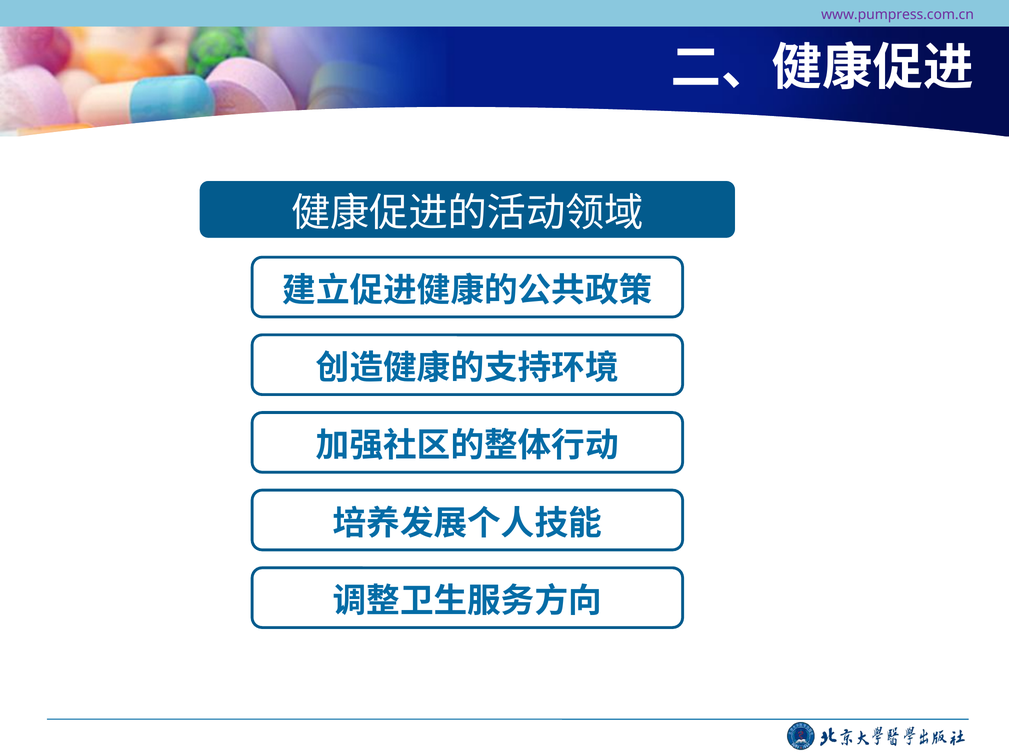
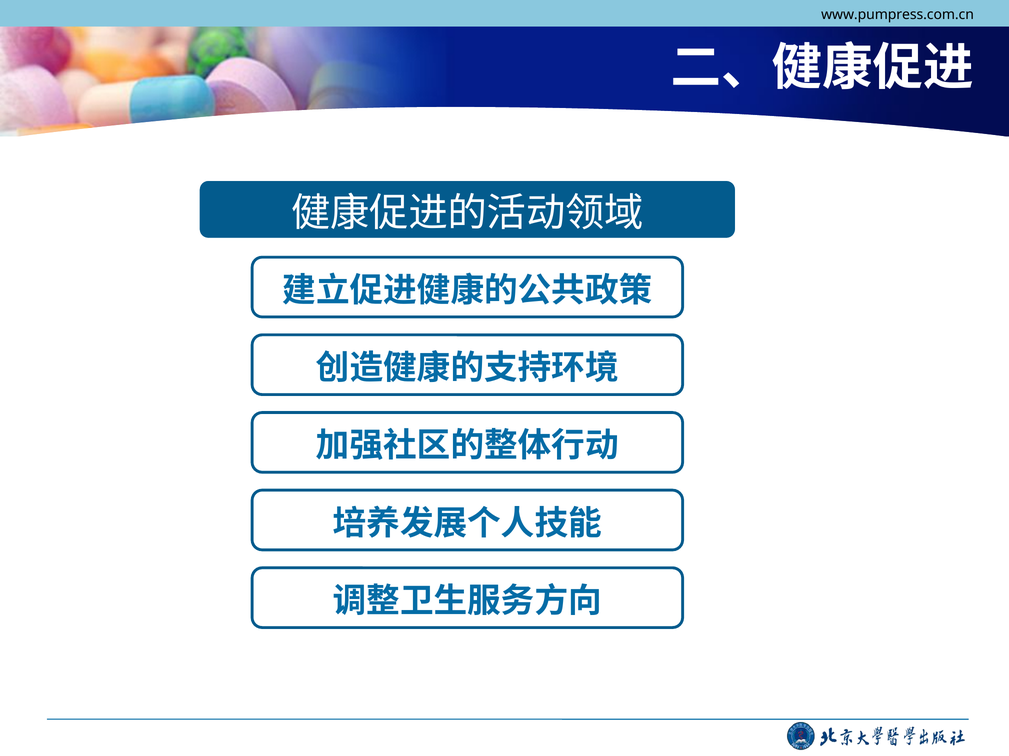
www.pumpress.com.cn colour: purple -> black
